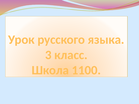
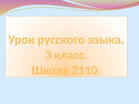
1100: 1100 -> 2110
